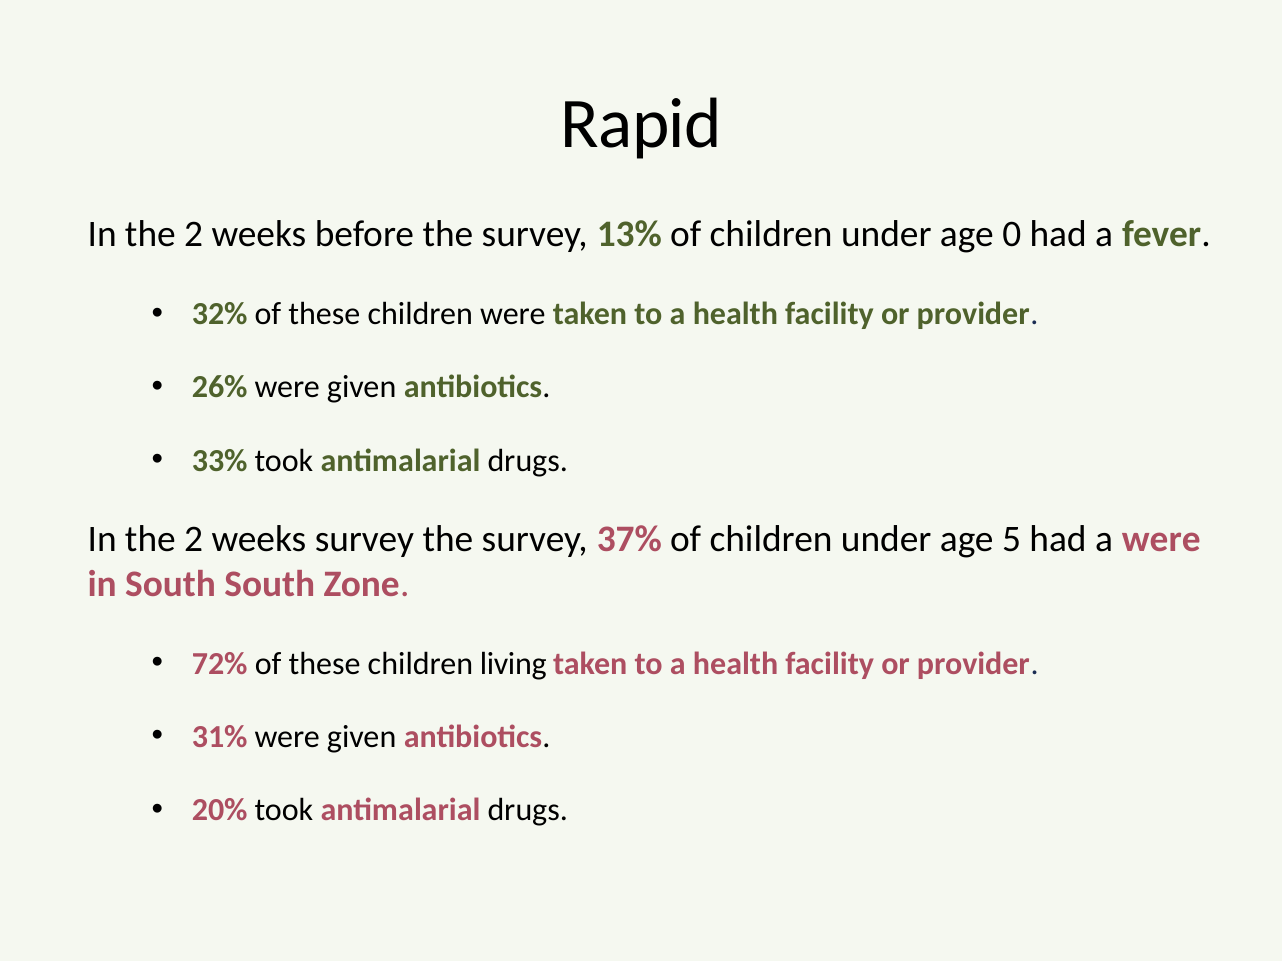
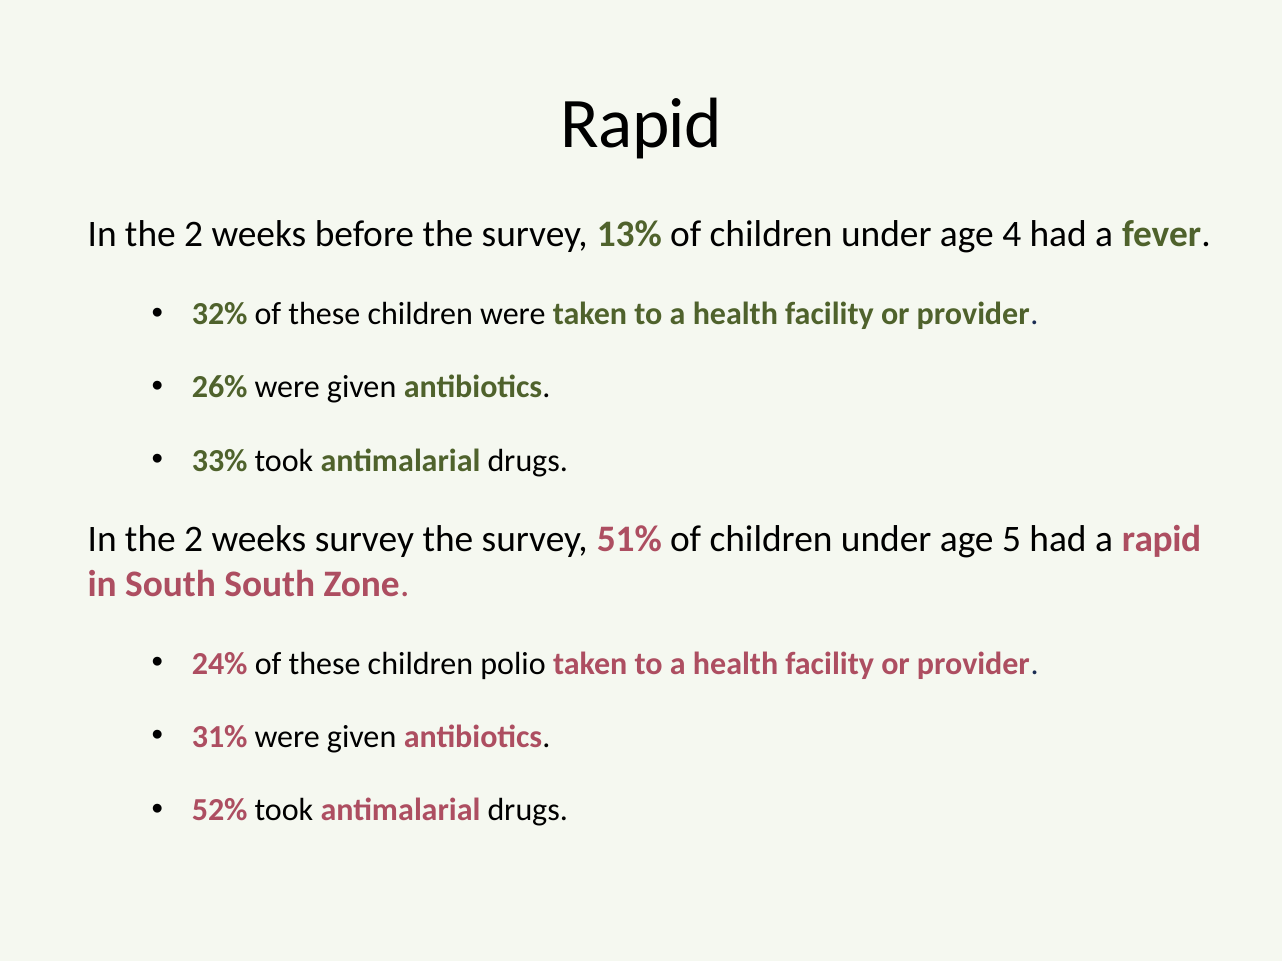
0: 0 -> 4
37%: 37% -> 51%
a were: were -> rapid
72%: 72% -> 24%
living: living -> polio
20%: 20% -> 52%
